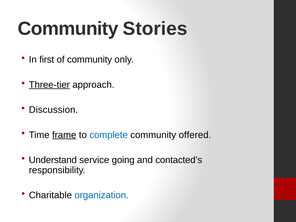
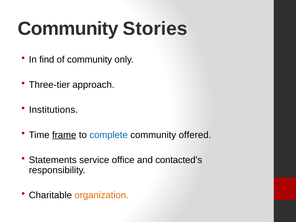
first: first -> find
Three-tier underline: present -> none
Discussion: Discussion -> Institutions
Understand: Understand -> Statements
going: going -> office
organization colour: blue -> orange
